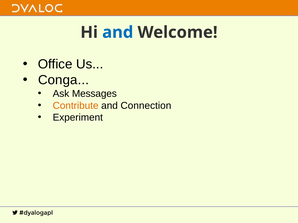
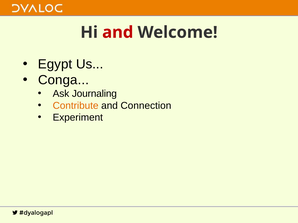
and at (118, 32) colour: blue -> red
Office: Office -> Egypt
Messages: Messages -> Journaling
